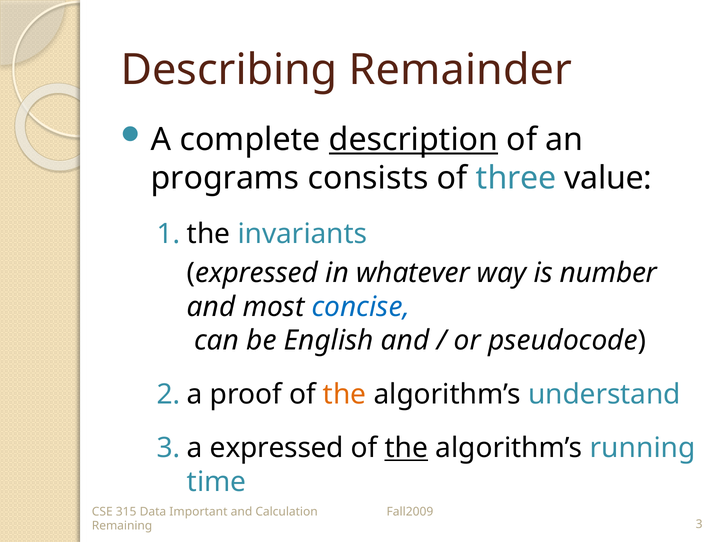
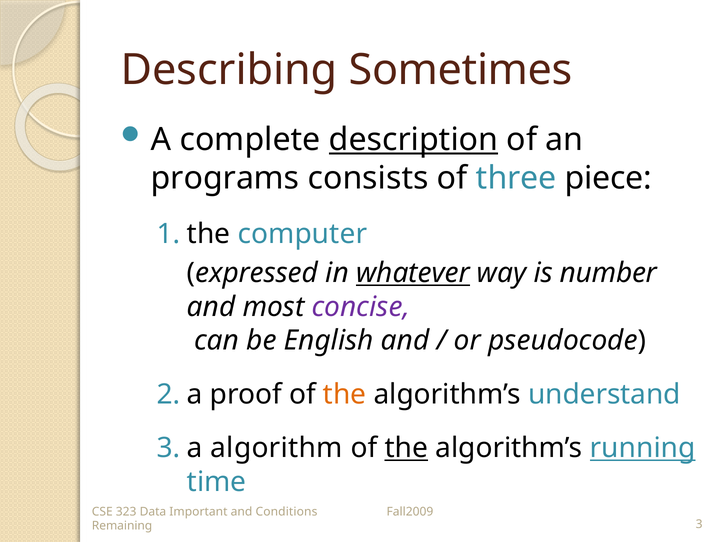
Remainder: Remainder -> Sometimes
value: value -> piece
invariants: invariants -> computer
whatever underline: none -> present
concise colour: blue -> purple
expressed at (277, 448): expressed -> algorithm
running underline: none -> present
315: 315 -> 323
Calculation: Calculation -> Conditions
